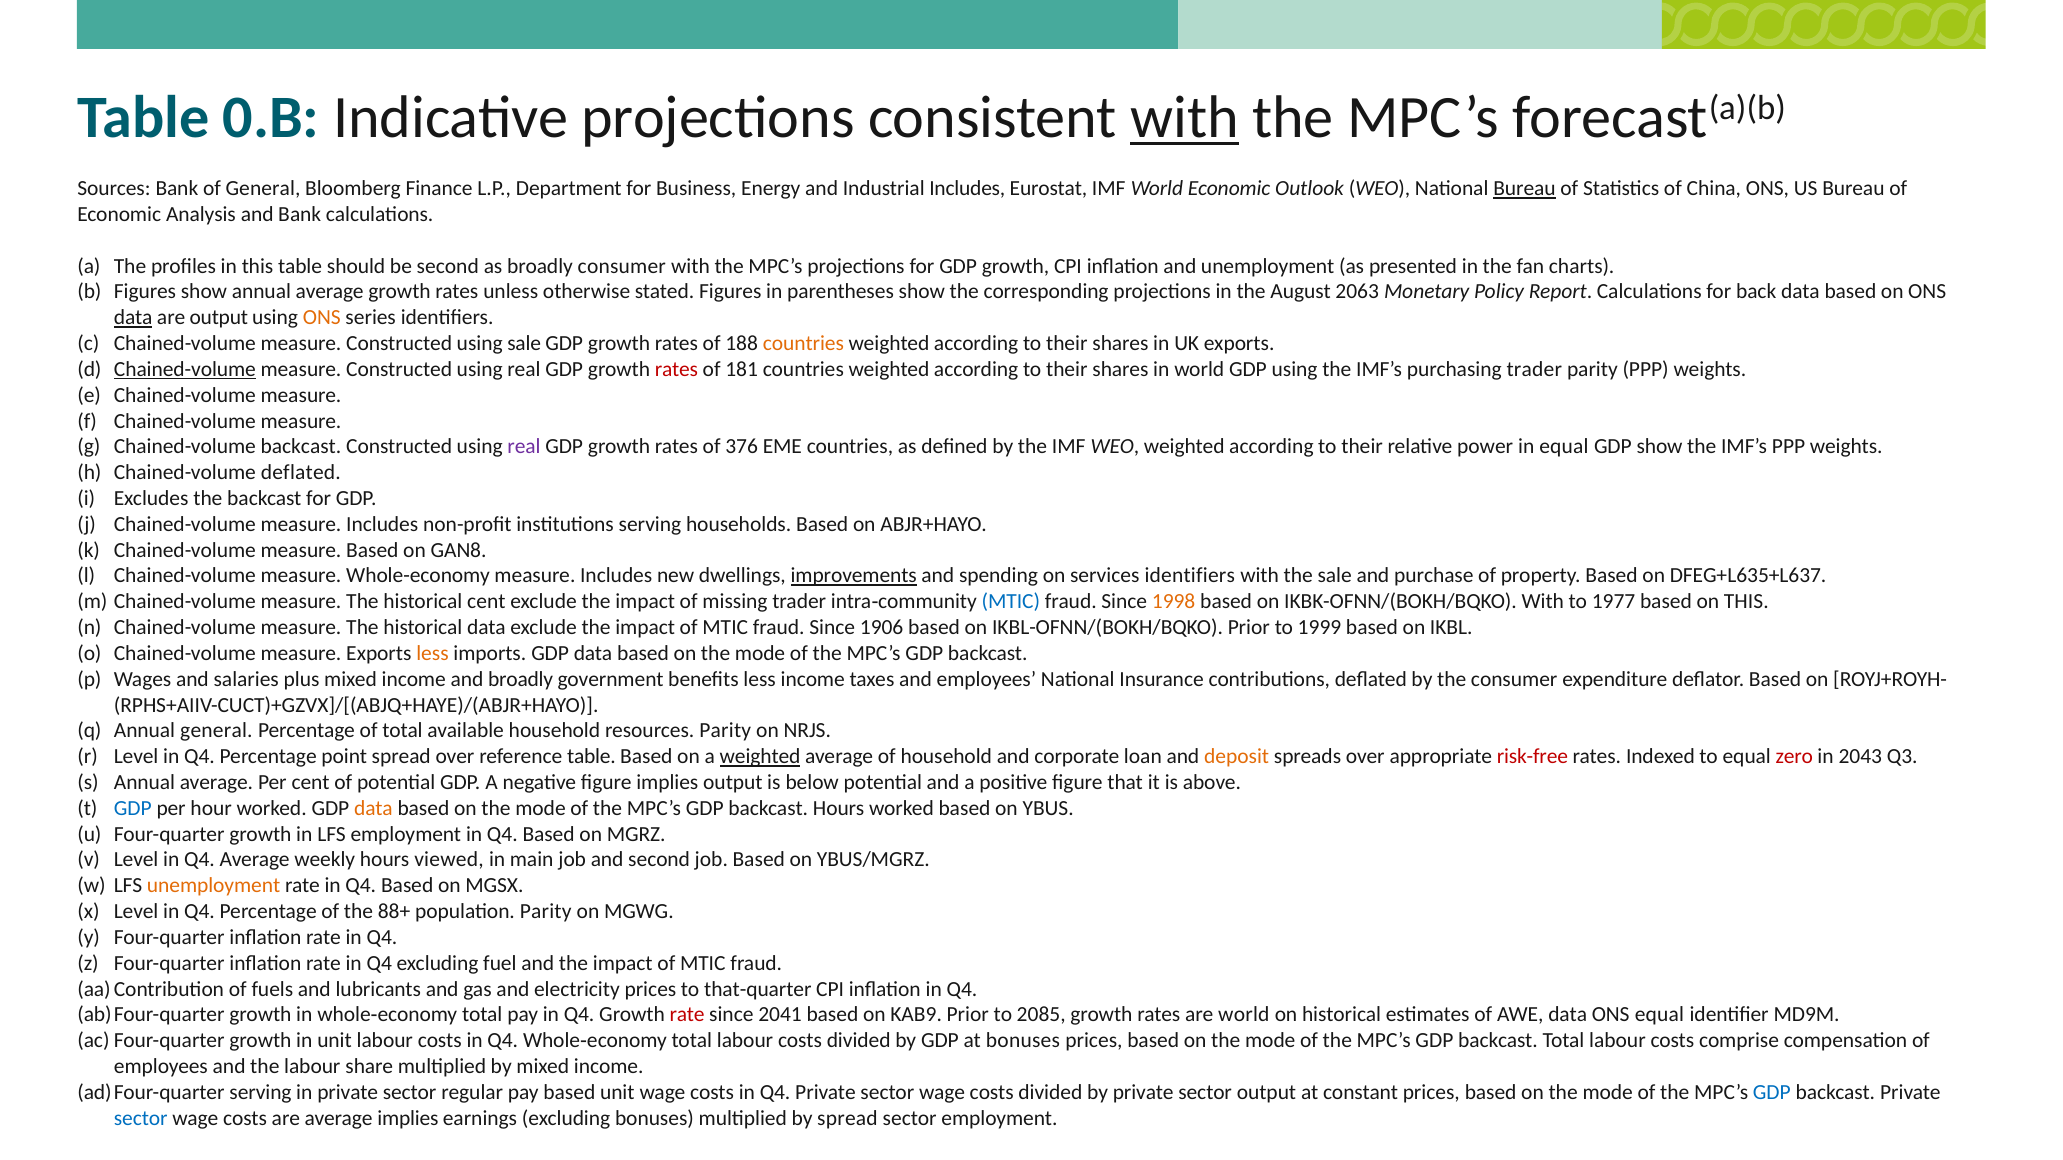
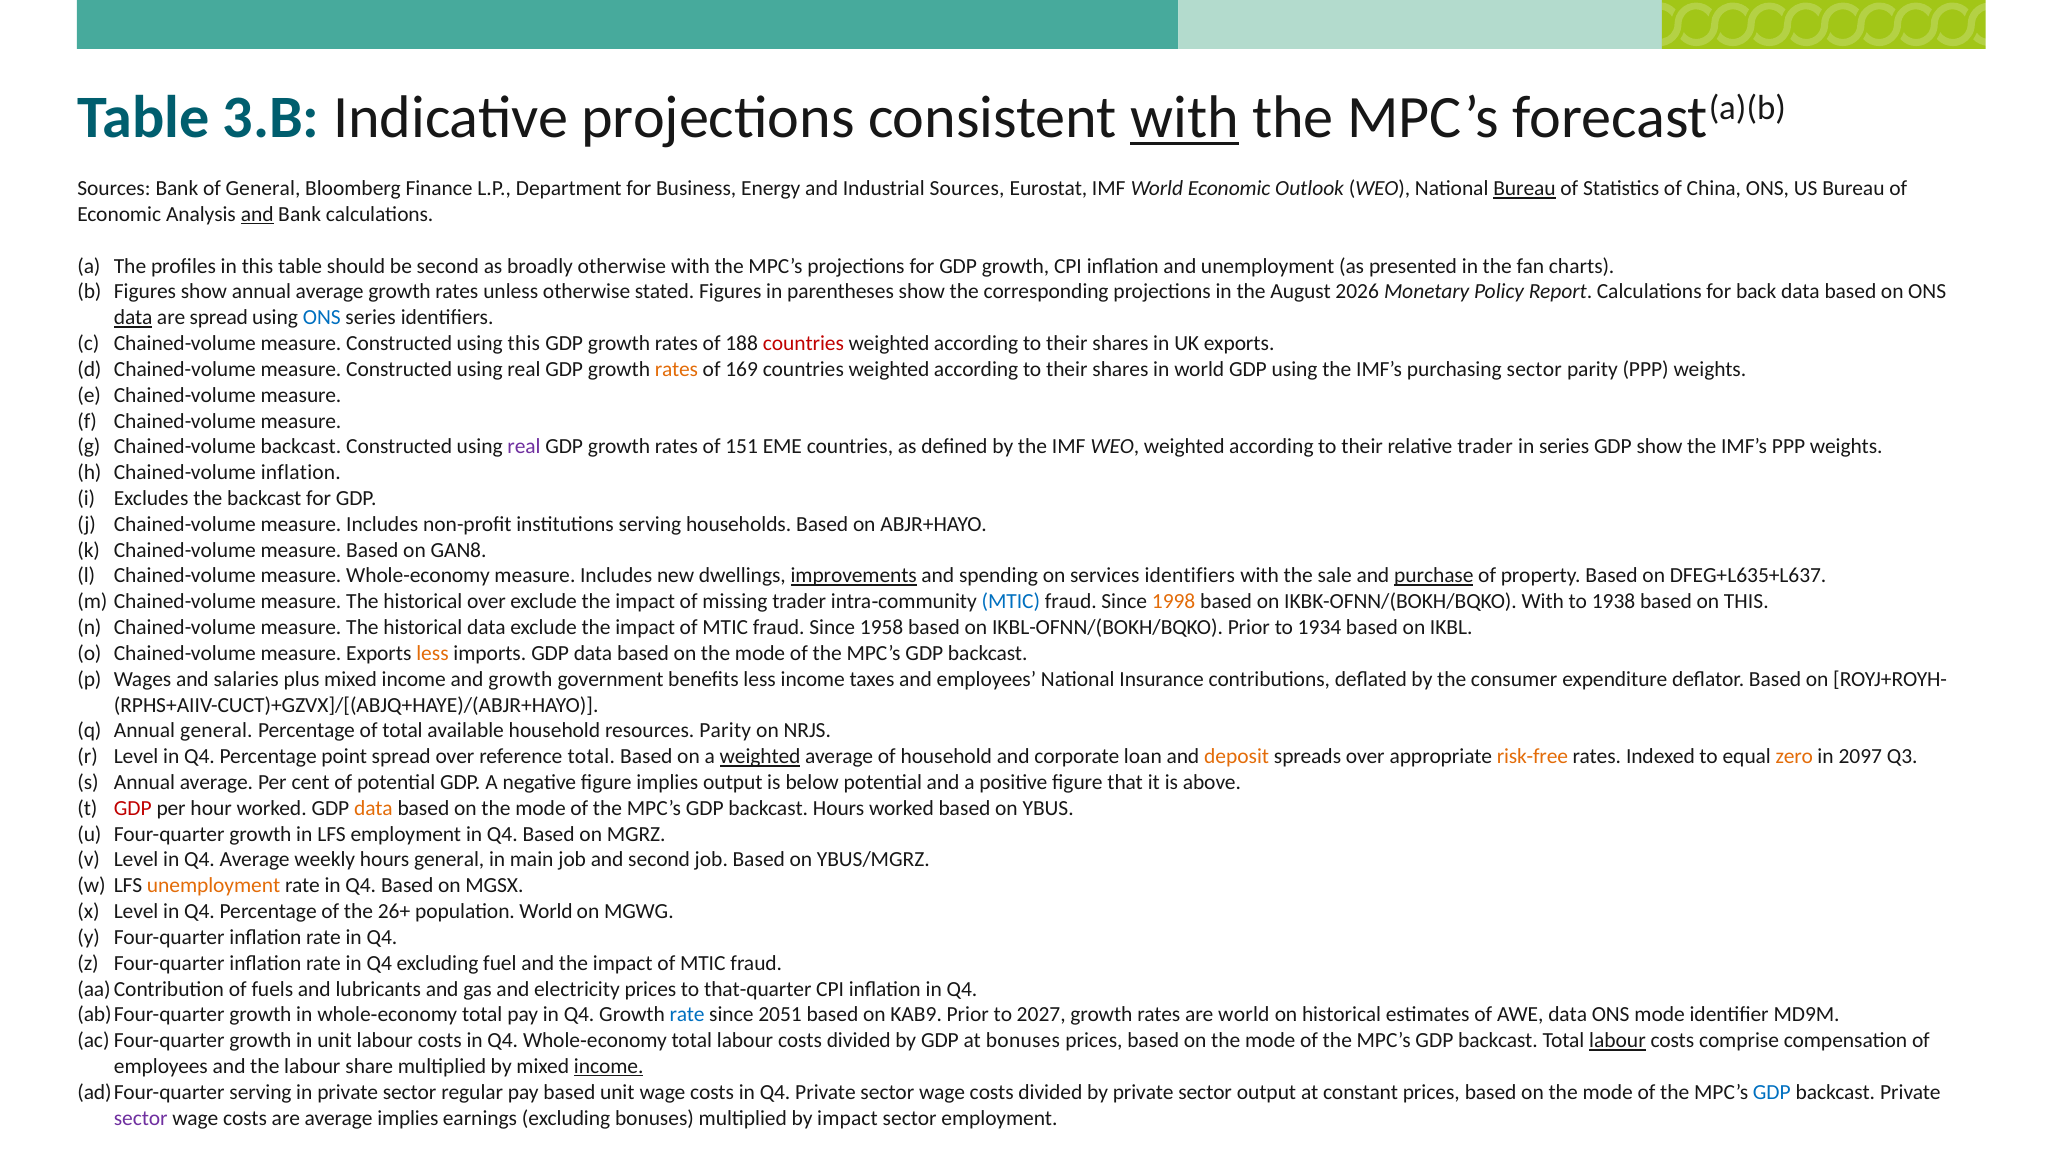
0.B: 0.B -> 3.B
Industrial Includes: Includes -> Sources
and at (257, 215) underline: none -> present
broadly consumer: consumer -> otherwise
2063: 2063 -> 2026
are output: output -> spread
ONS at (322, 318) colour: orange -> blue
using sale: sale -> this
countries at (803, 344) colour: orange -> red
Chained-volume at (185, 369) underline: present -> none
rates at (676, 369) colour: red -> orange
181: 181 -> 169
purchasing trader: trader -> sector
376: 376 -> 151
relative power: power -> trader
in equal: equal -> series
Chained-volume deflated: deflated -> inflation
purchase underline: none -> present
historical cent: cent -> over
1977: 1977 -> 1938
1906: 1906 -> 1958
1999: 1999 -> 1934
and broadly: broadly -> growth
reference table: table -> total
risk-free colour: red -> orange
zero colour: red -> orange
2043: 2043 -> 2097
GDP at (133, 809) colour: blue -> red
hours viewed: viewed -> general
88+: 88+ -> 26+
population Parity: Parity -> World
rate at (687, 1015) colour: red -> blue
2041: 2041 -> 2051
2085: 2085 -> 2027
ONS equal: equal -> mode
labour at (1617, 1041) underline: none -> present
income at (609, 1067) underline: none -> present
sector at (141, 1118) colour: blue -> purple
by spread: spread -> impact
